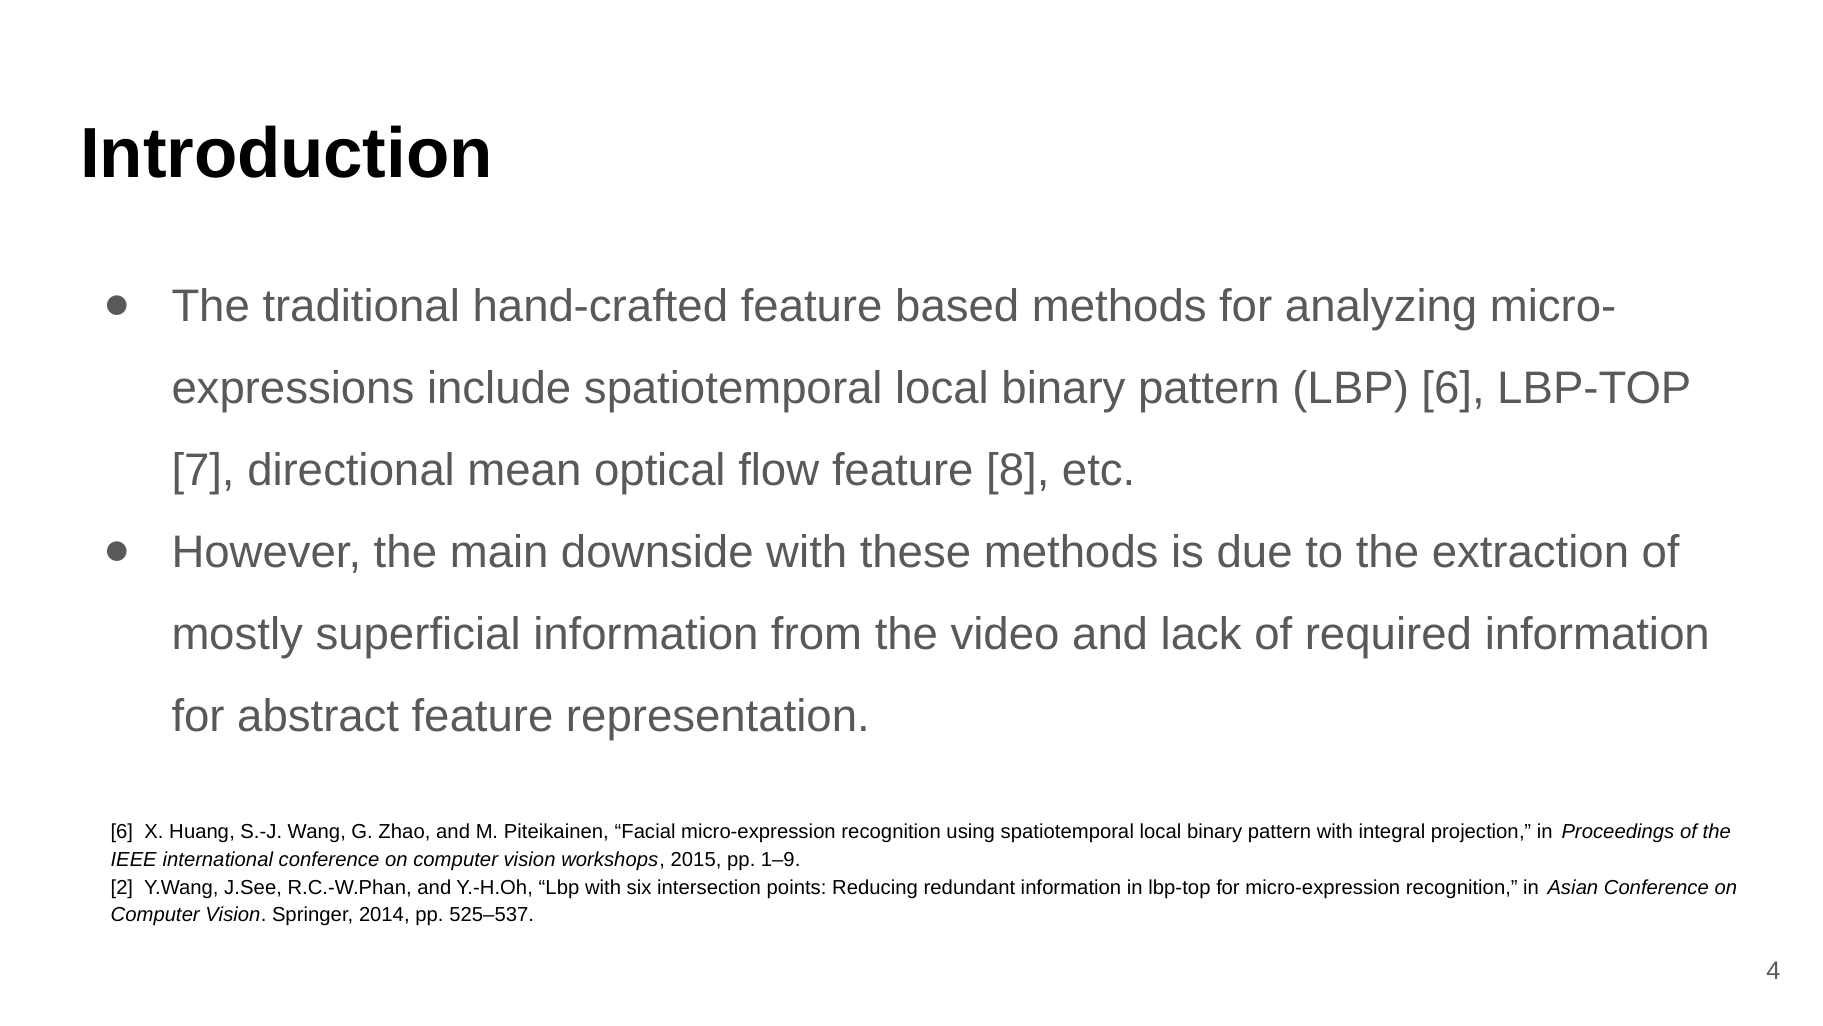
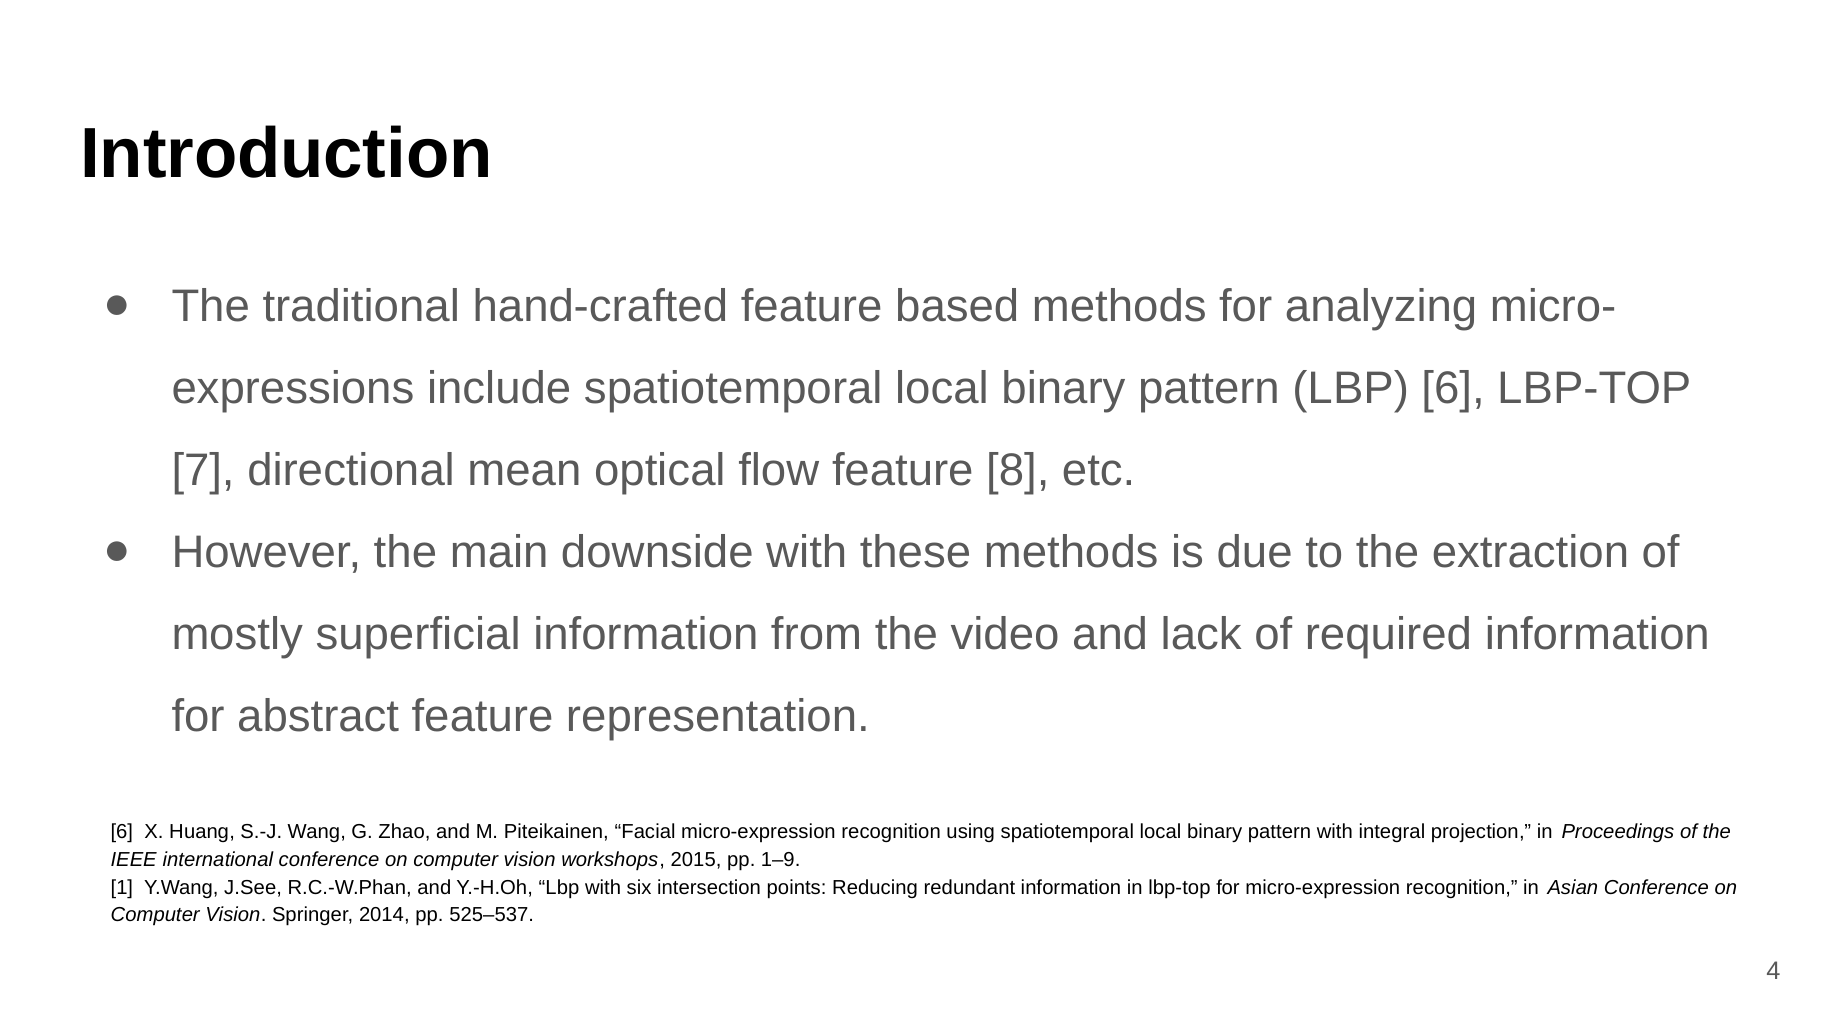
2: 2 -> 1
